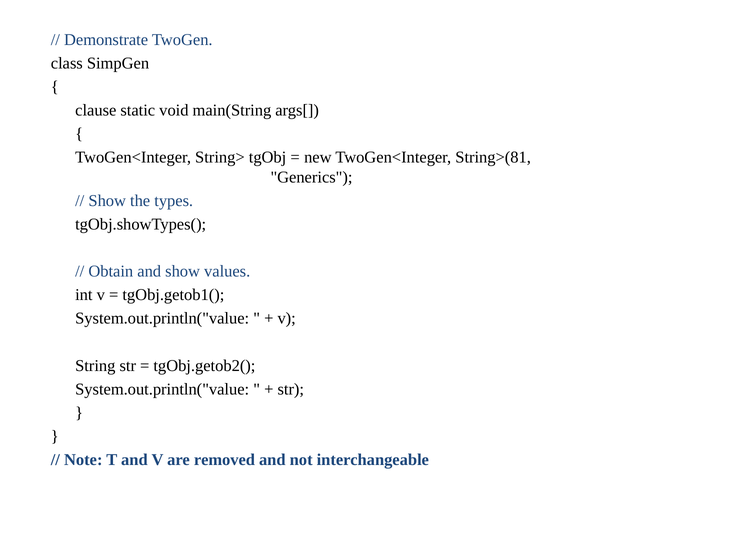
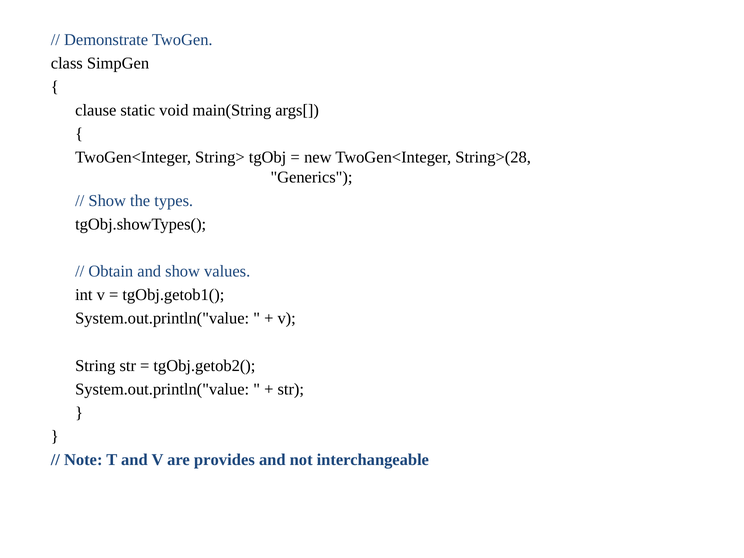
String>(81: String>(81 -> String>(28
removed: removed -> provides
